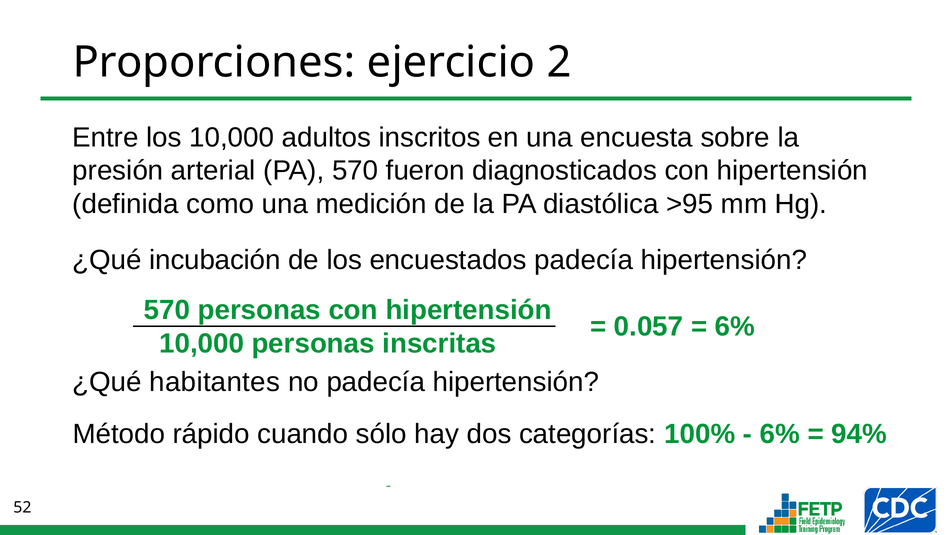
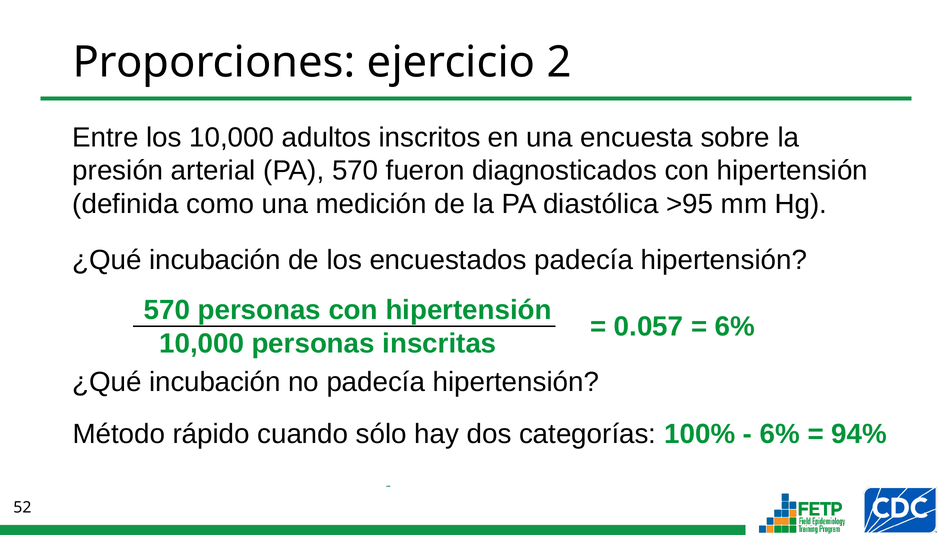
habitantes at (215, 382): habitantes -> incubación
